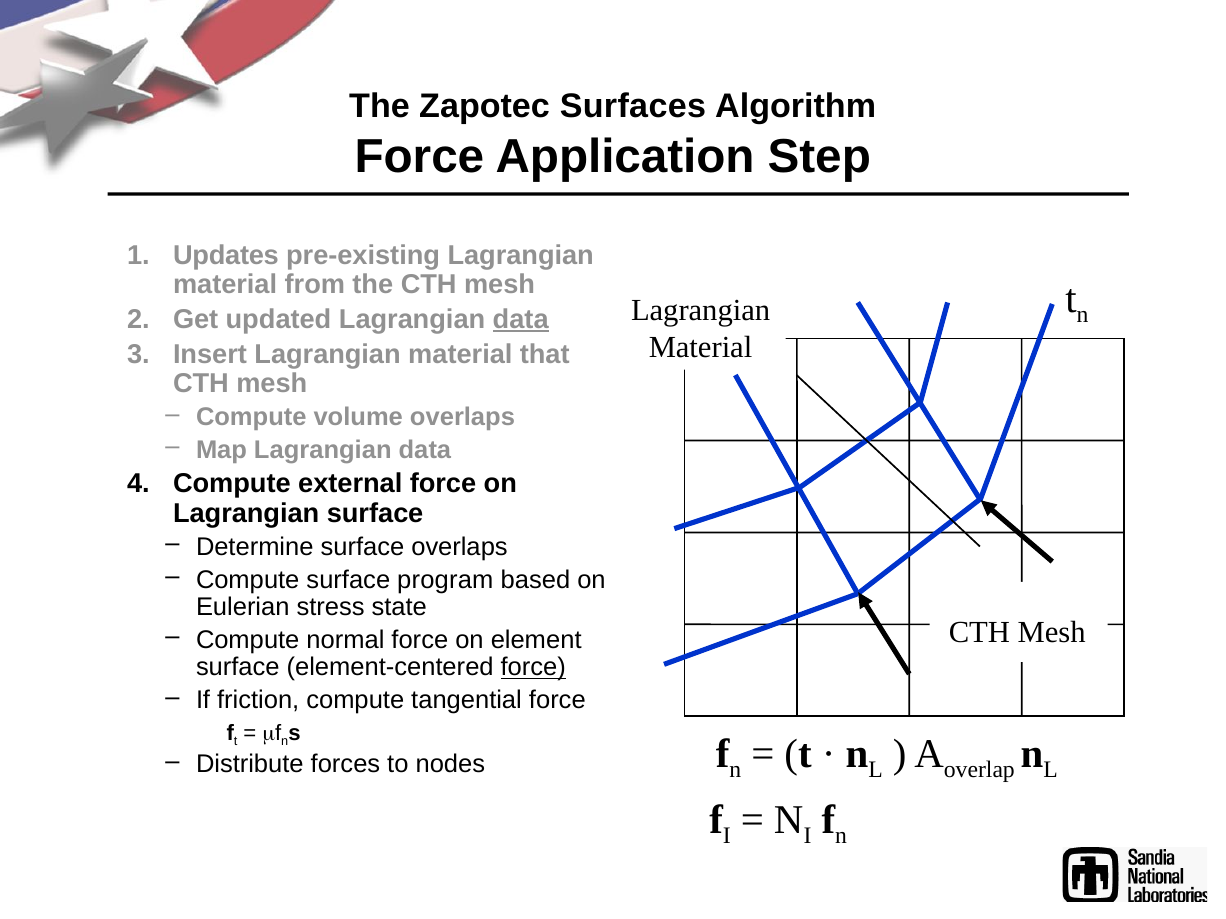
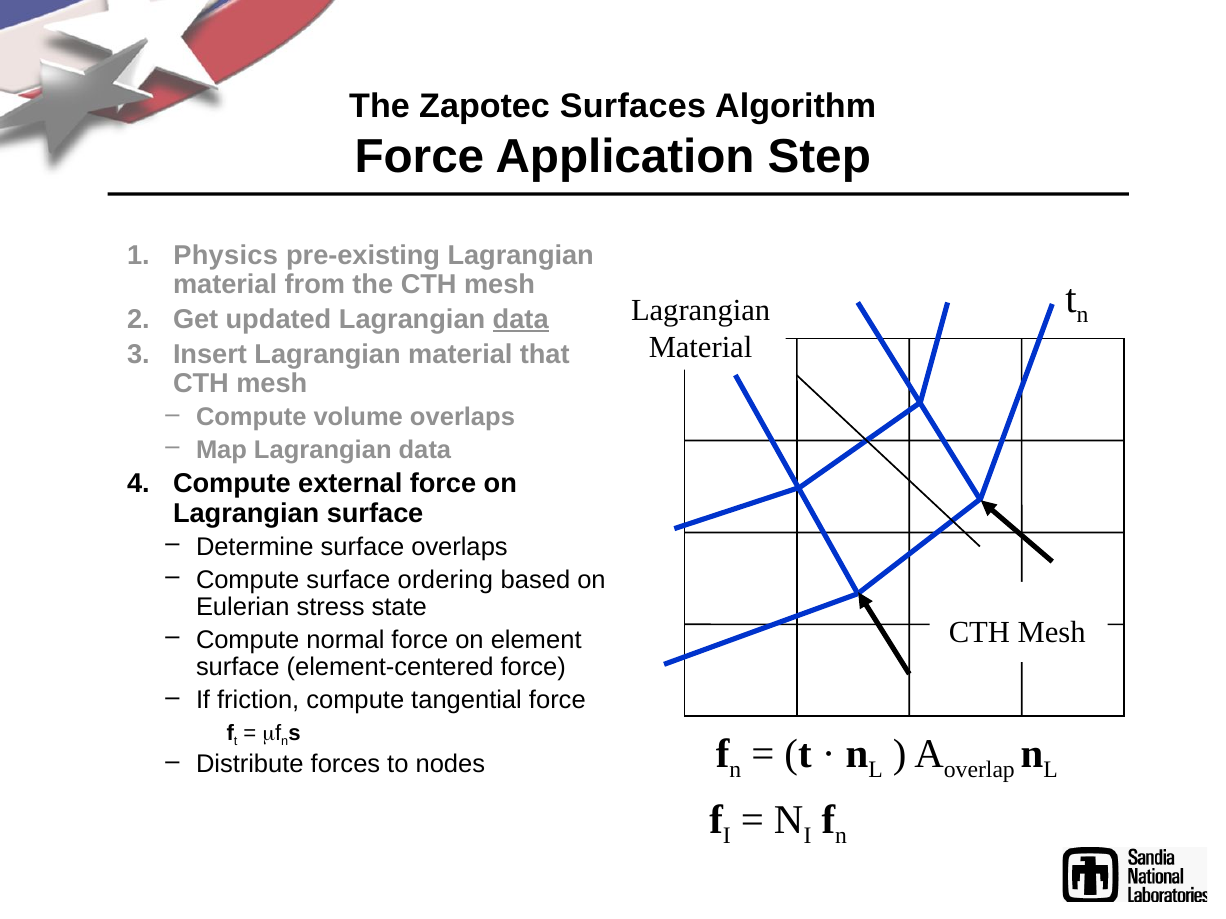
Updates: Updates -> Physics
program: program -> ordering
force at (533, 668) underline: present -> none
